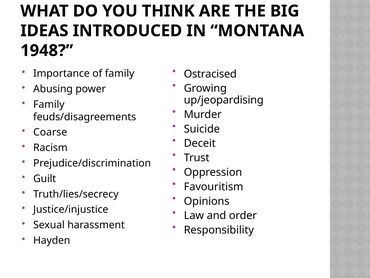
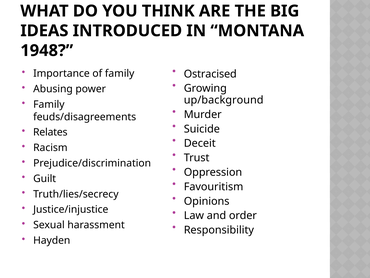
up/jeopardising: up/jeopardising -> up/background
Coarse: Coarse -> Relates
